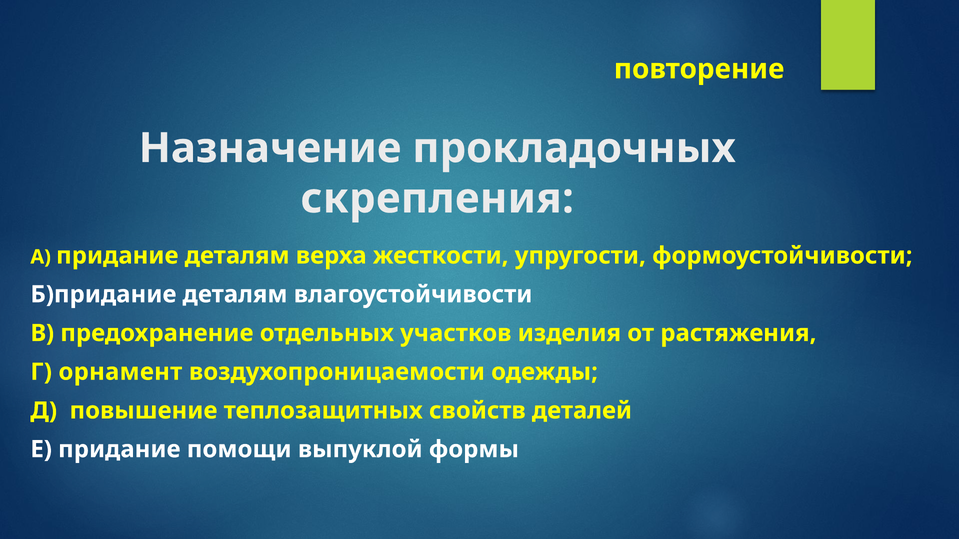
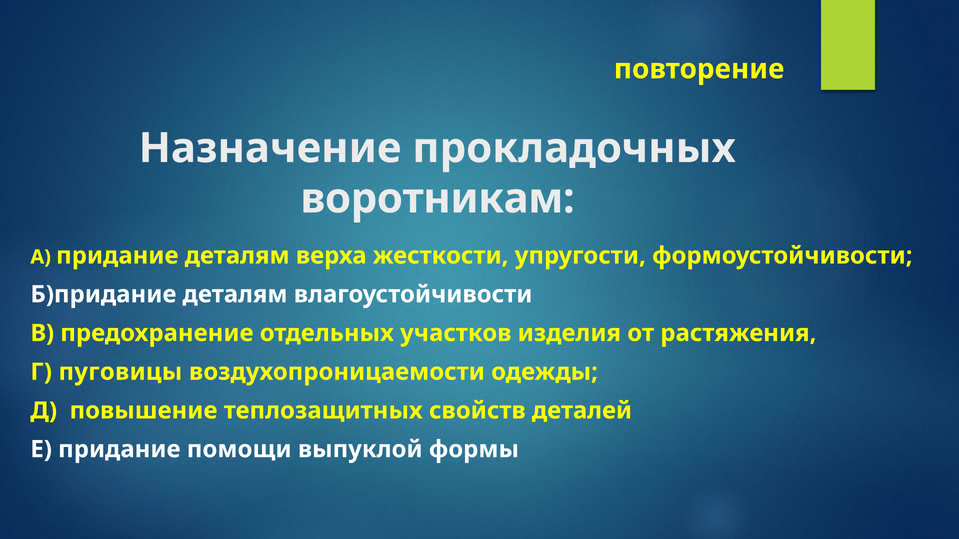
скрепления: скрепления -> воротникам
орнамент: орнамент -> пуговицы
